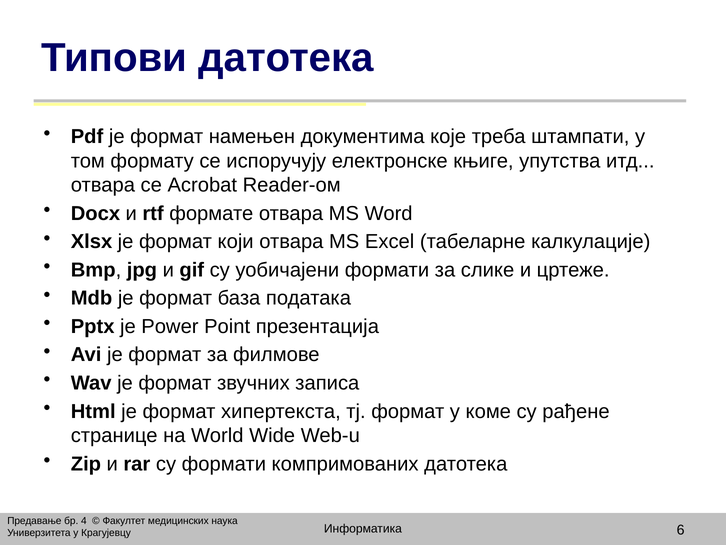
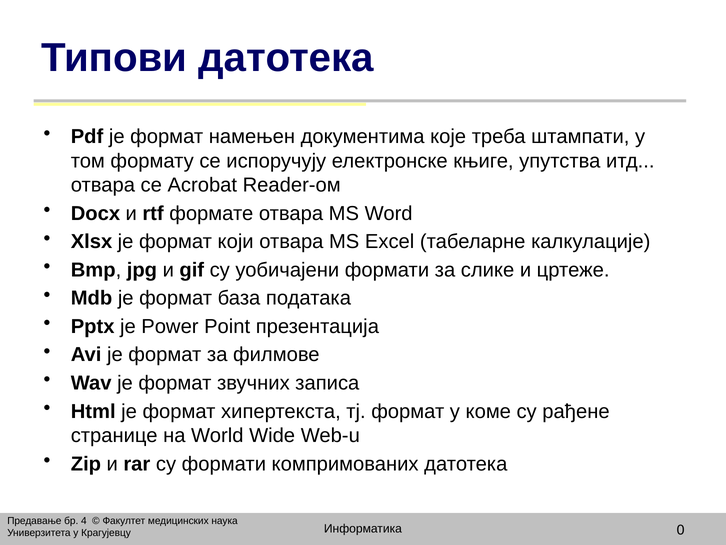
6: 6 -> 0
